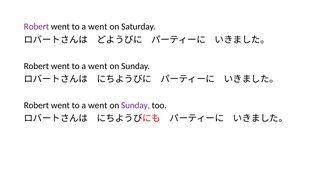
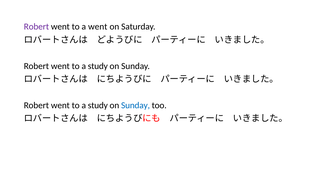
went at (98, 66): went -> study
went at (98, 105): went -> study
Sunday at (136, 105) colour: purple -> blue
